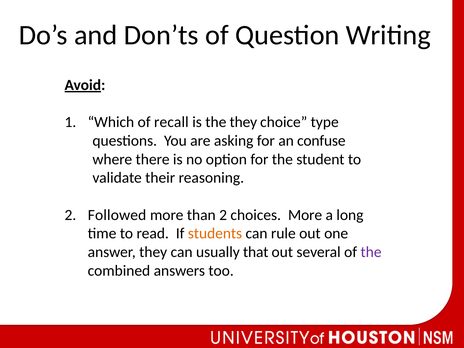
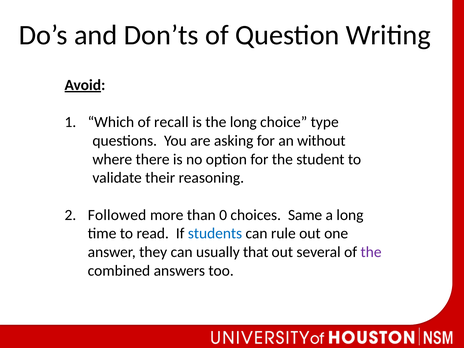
the they: they -> long
confuse: confuse -> without
than 2: 2 -> 0
choices More: More -> Same
students colour: orange -> blue
